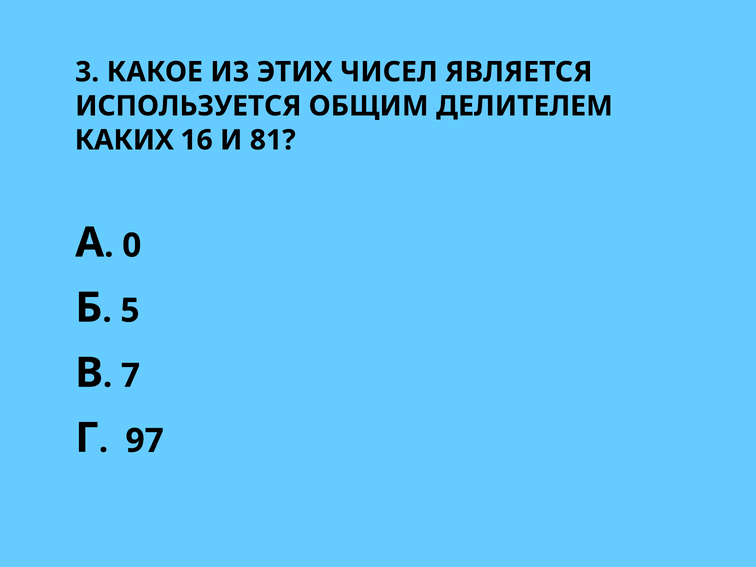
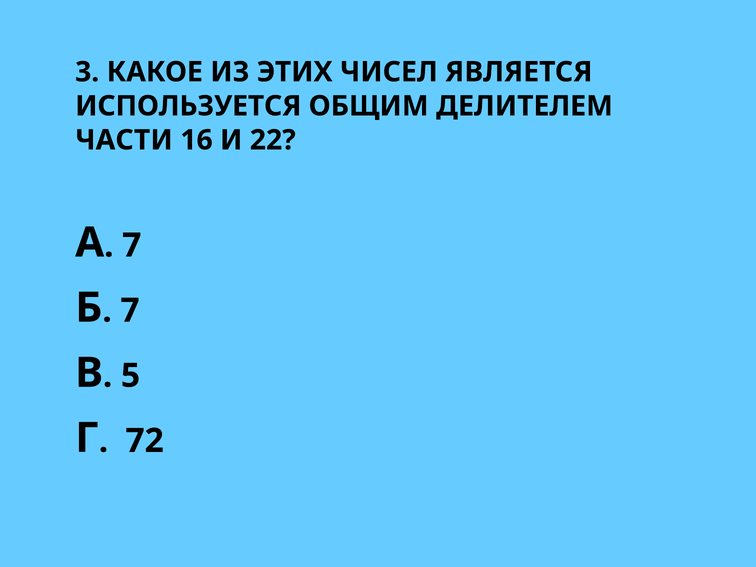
КАКИХ: КАКИХ -> ЧАСТИ
81: 81 -> 22
0 at (132, 246): 0 -> 7
5 at (130, 311): 5 -> 7
7: 7 -> 5
97: 97 -> 72
